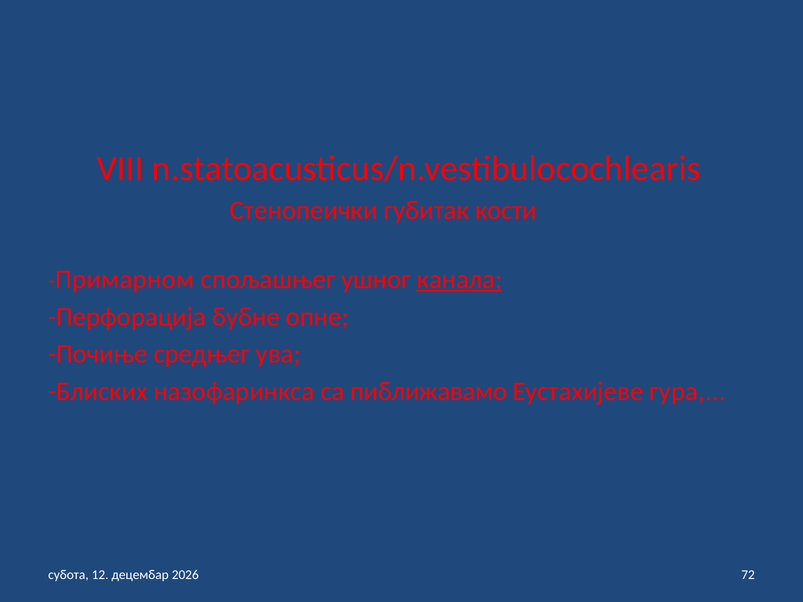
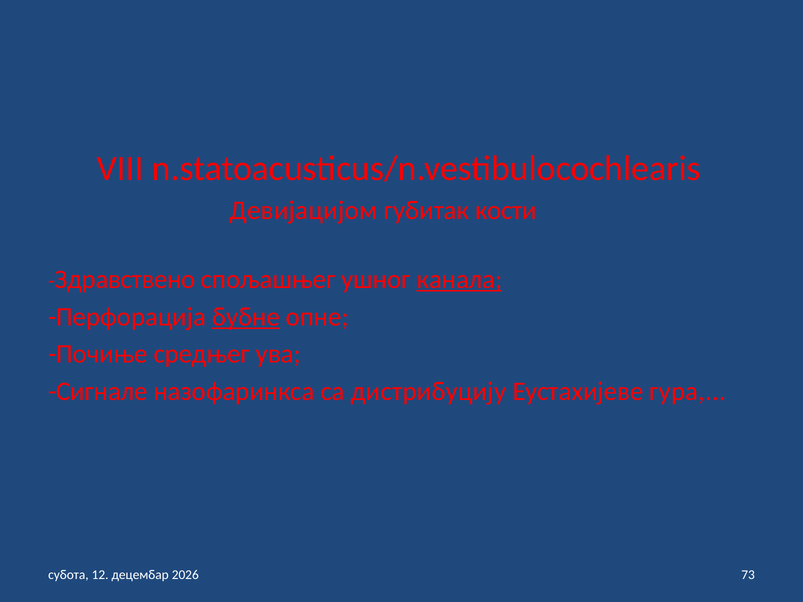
Стенопеички: Стенопеички -> Девијацијом
Примарном: Примарном -> Здравствено
бубне underline: none -> present
Блиских: Блиских -> Сигнале
пиближавамо: пиближавамо -> дистрибуцију
72: 72 -> 73
